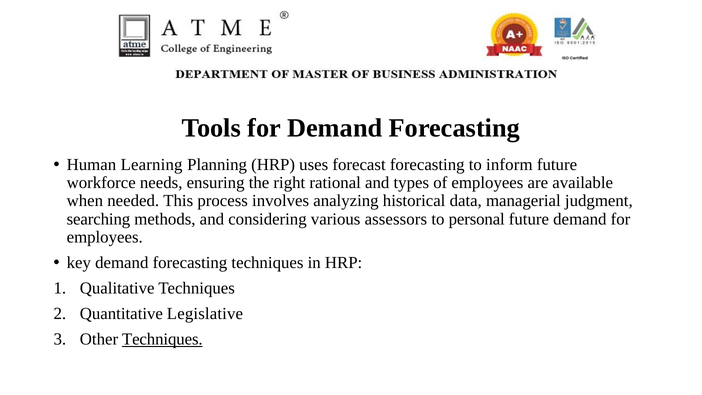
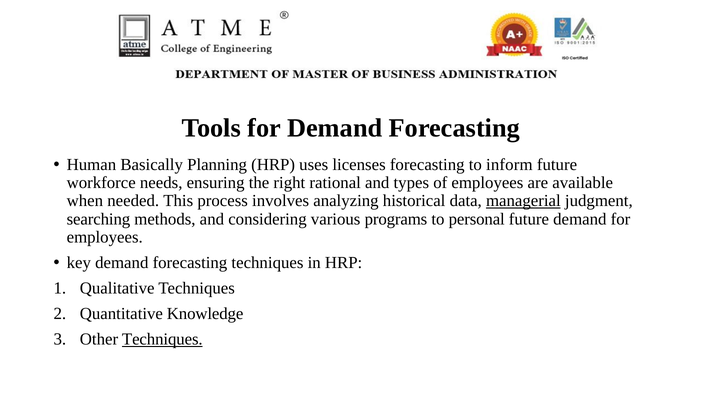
Learning: Learning -> Basically
forecast: forecast -> licenses
managerial underline: none -> present
assessors: assessors -> programs
Legislative: Legislative -> Knowledge
